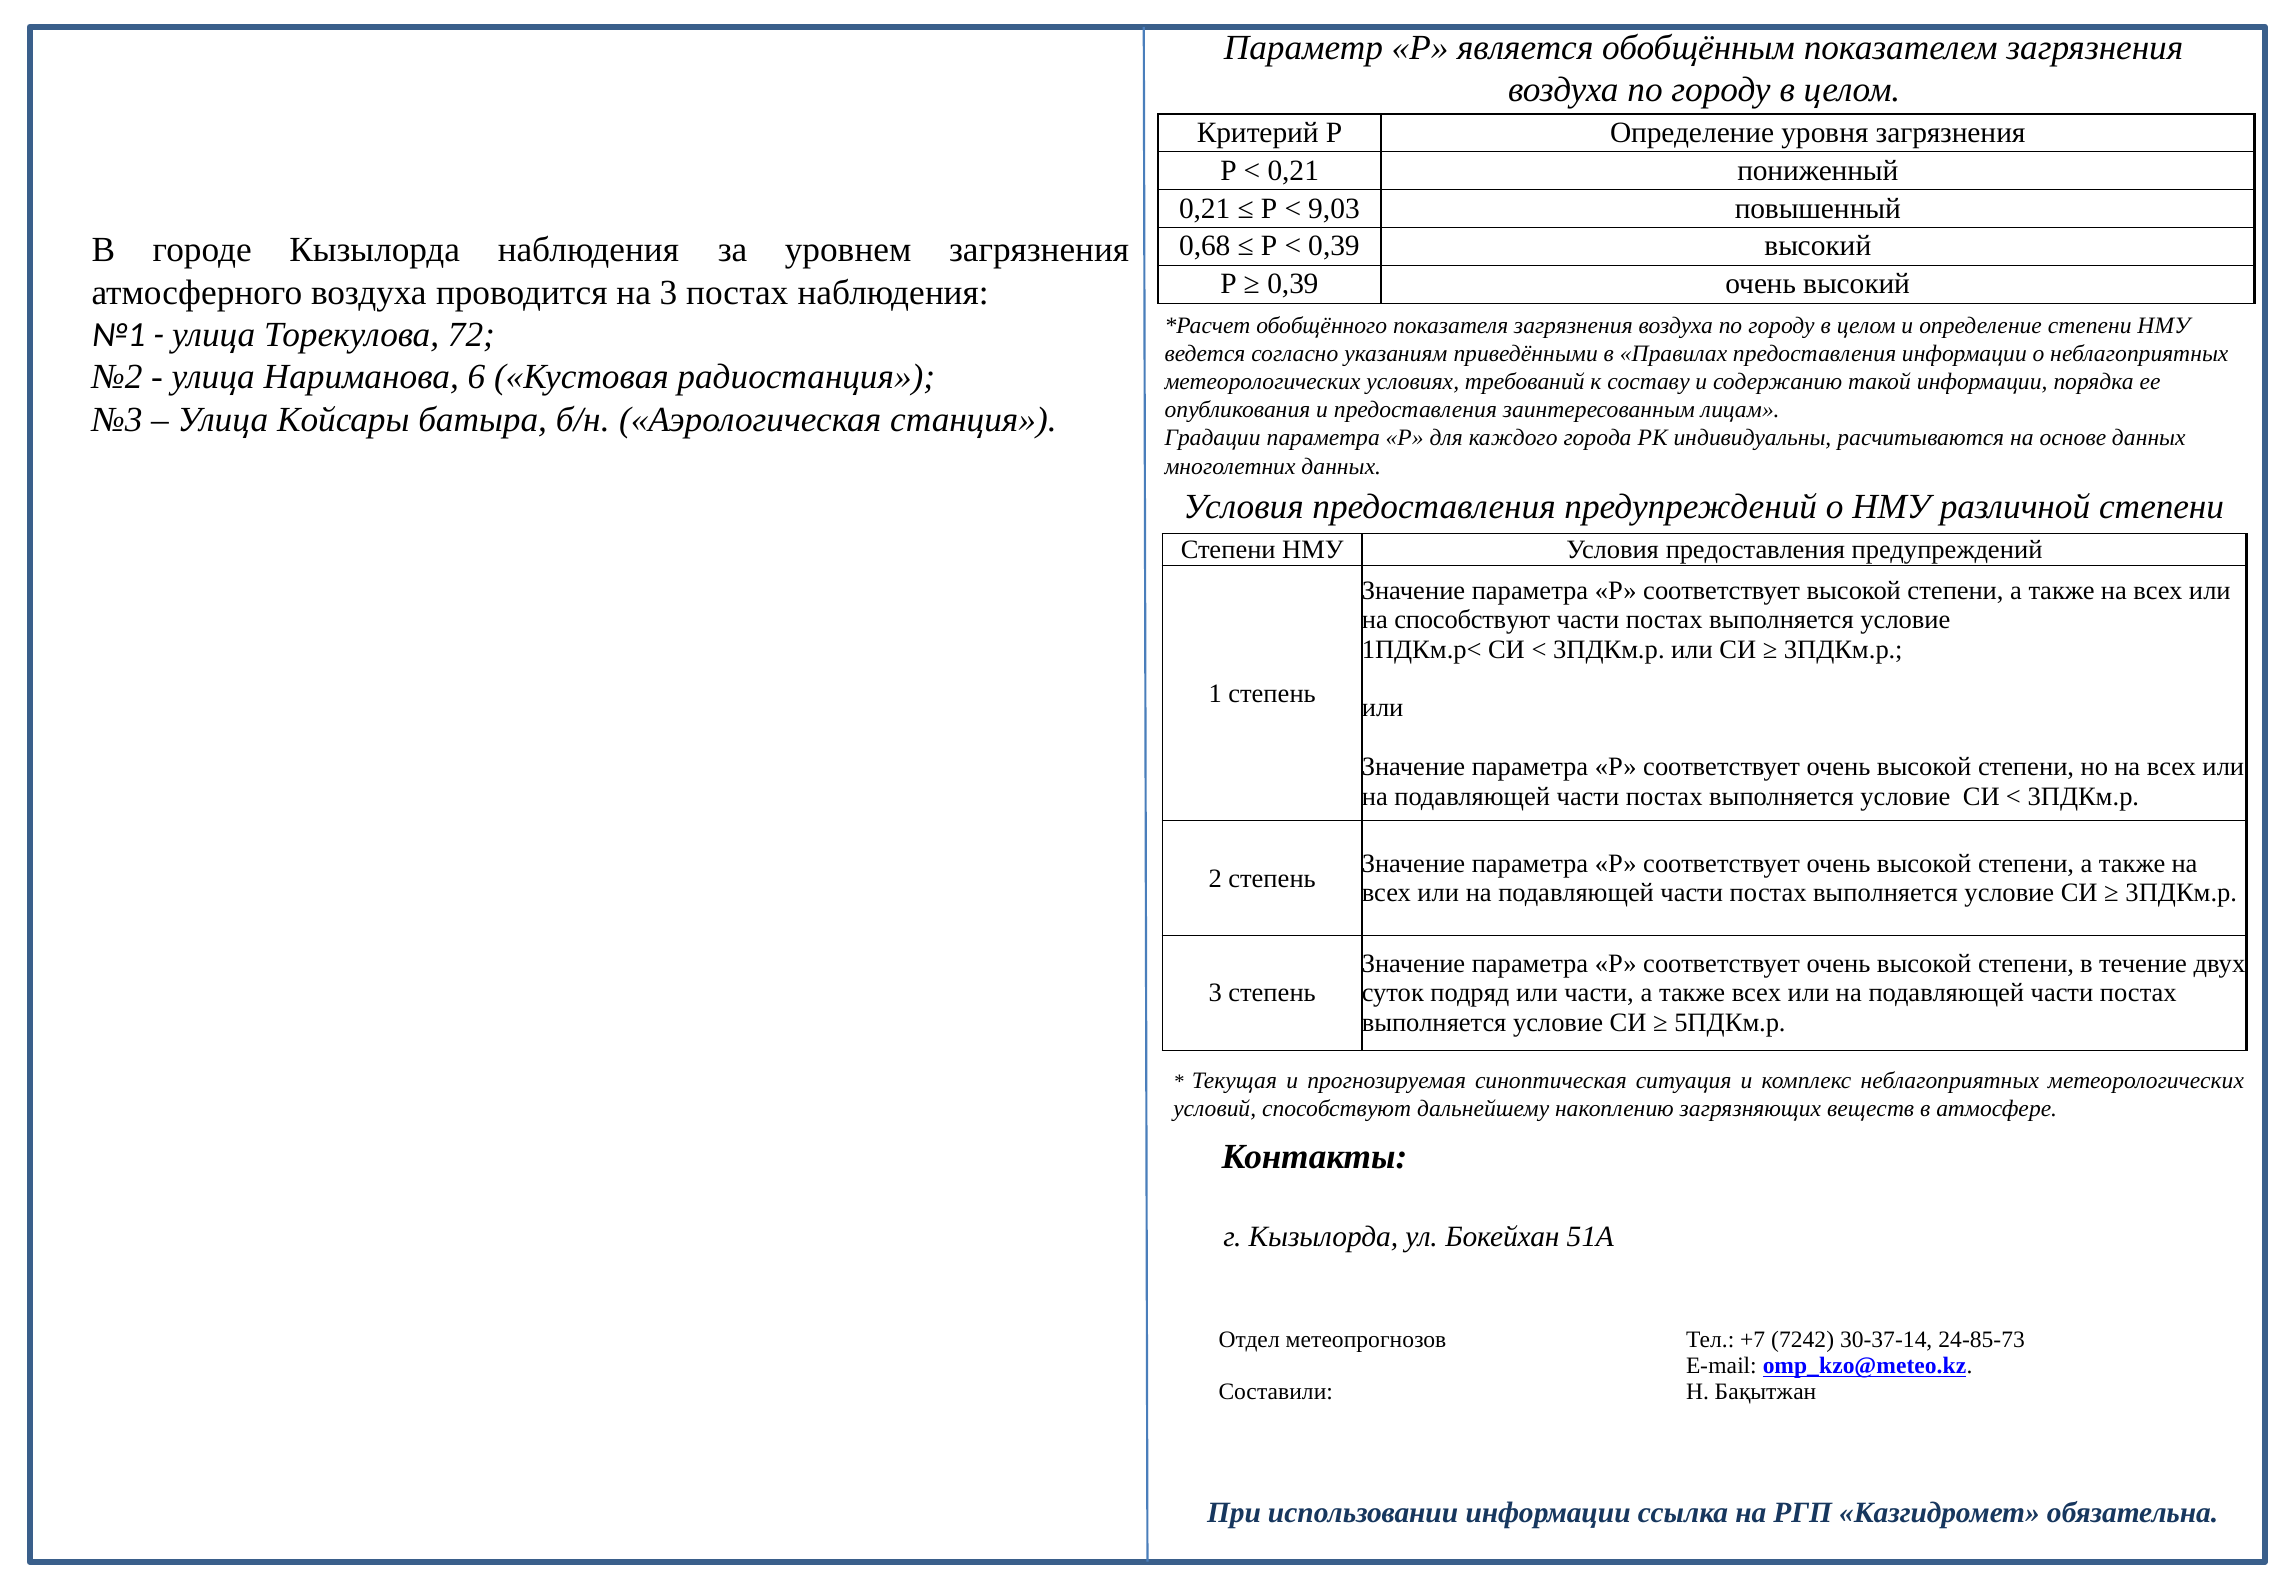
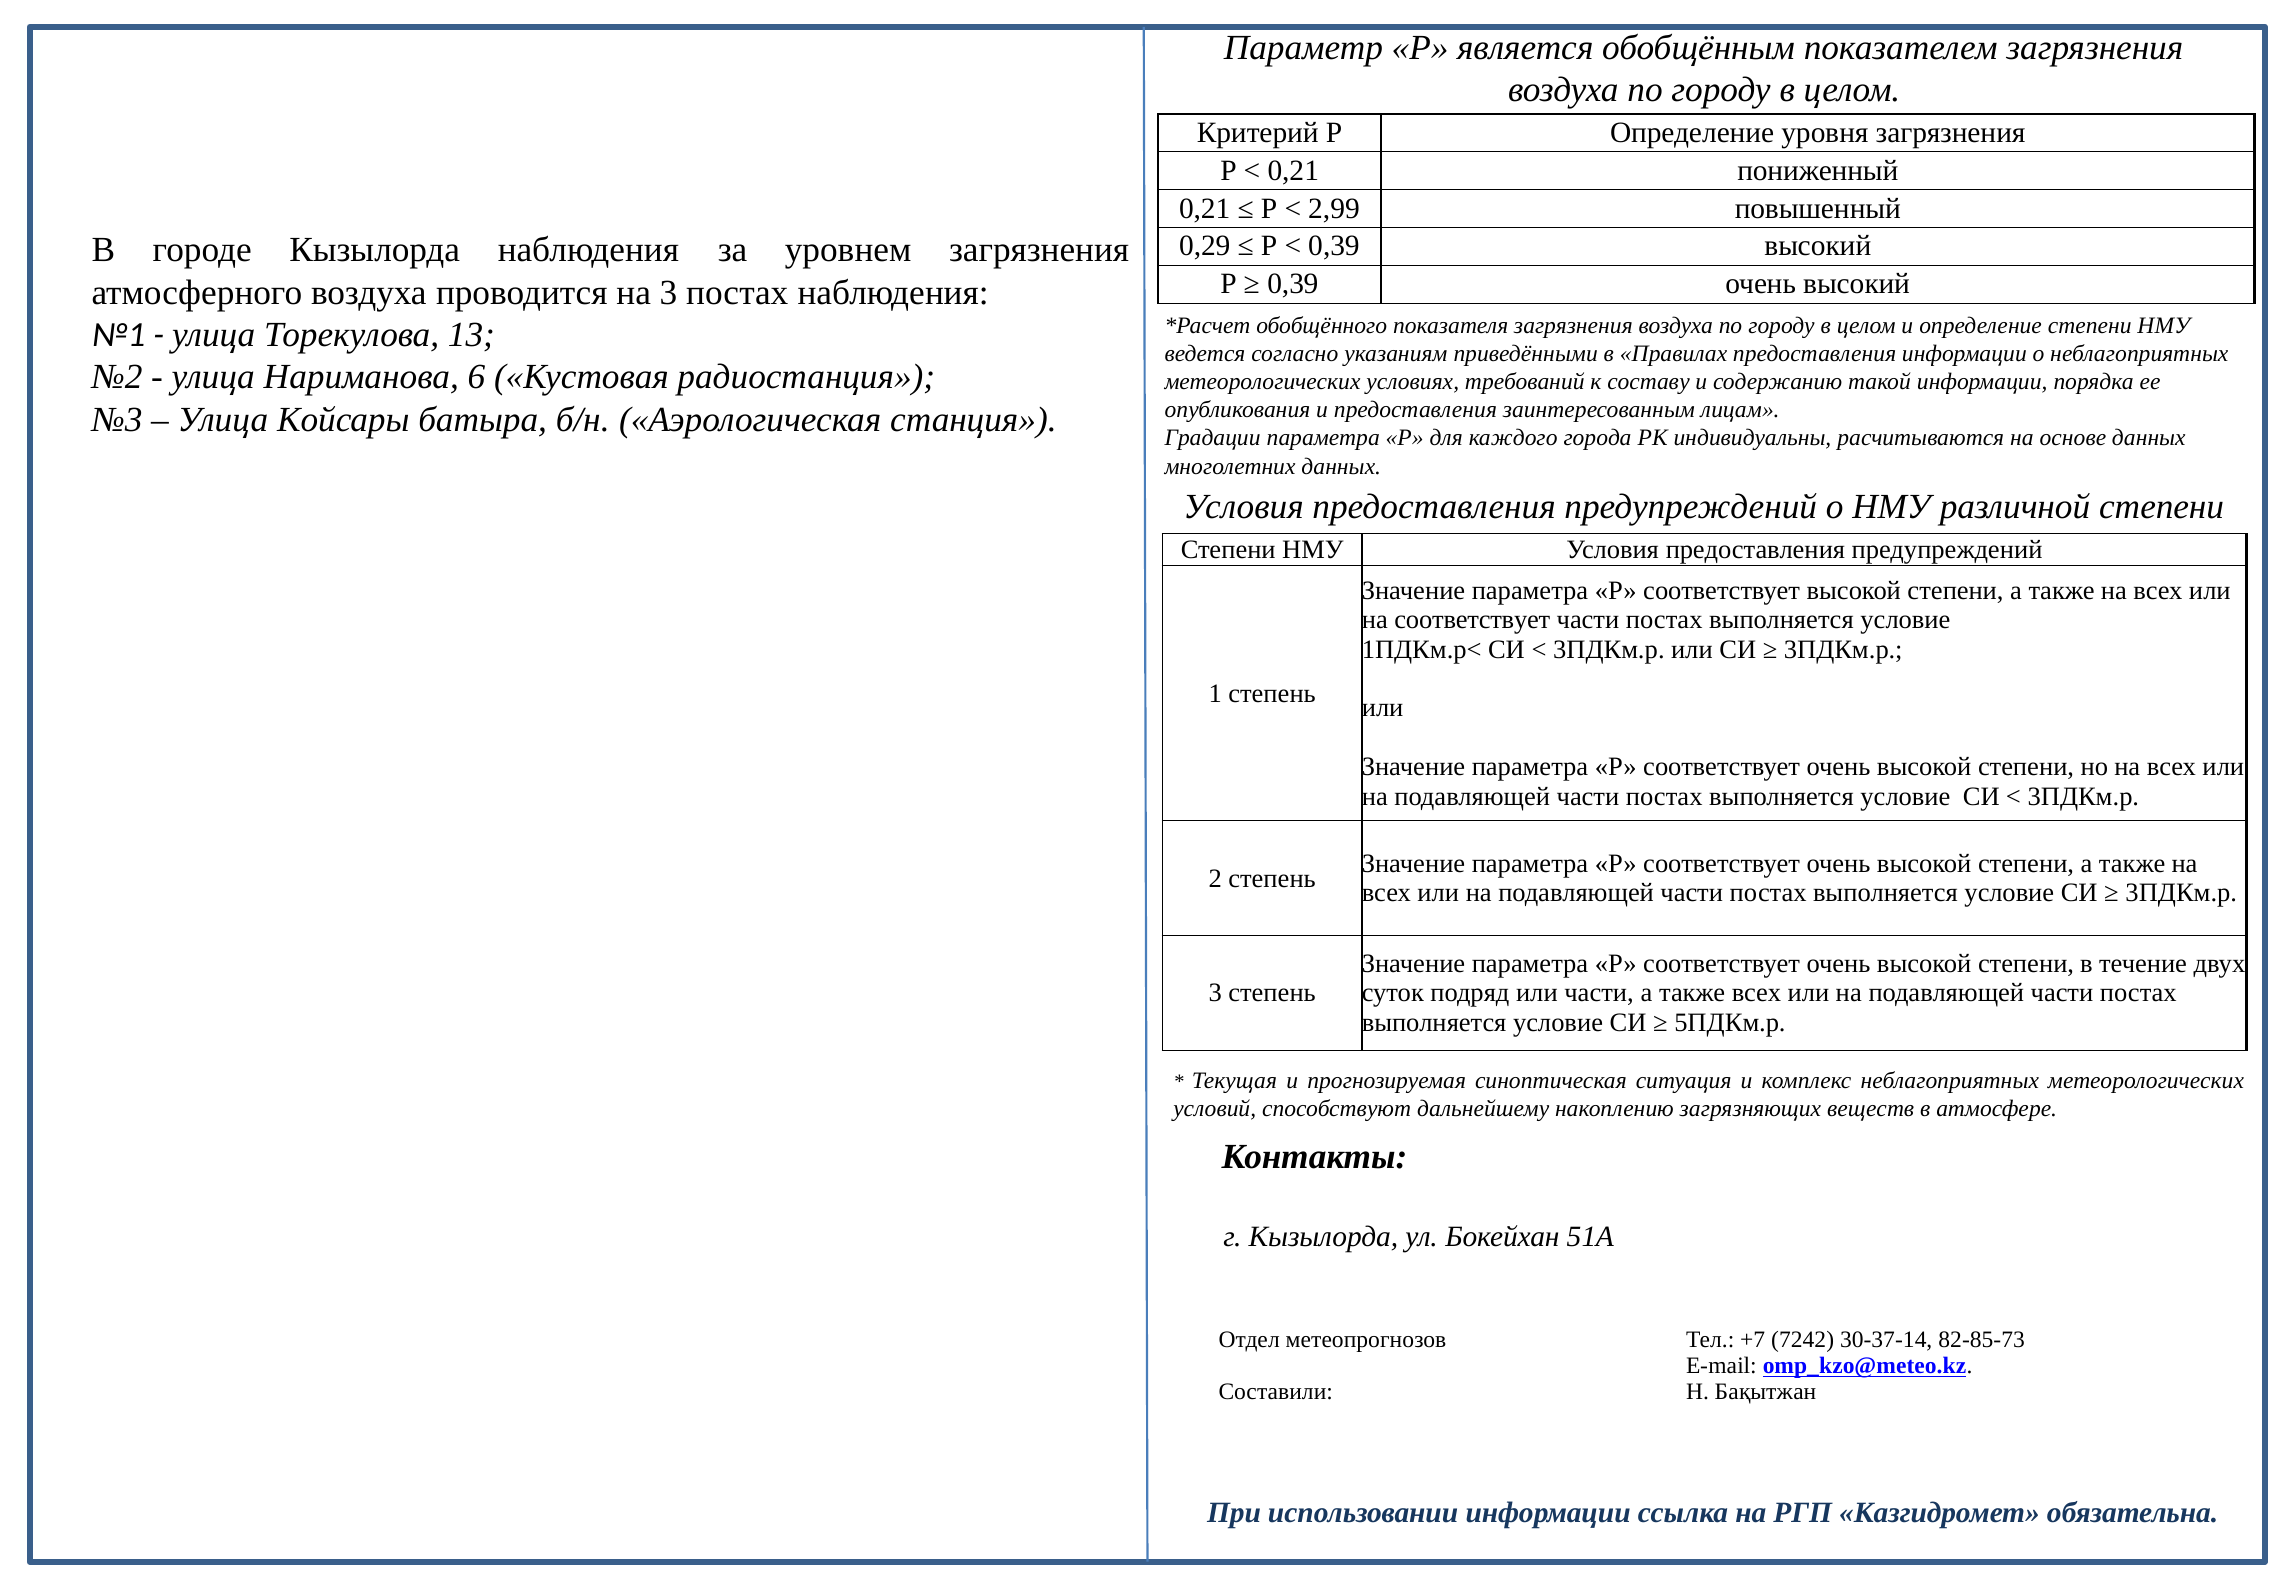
9,03: 9,03 -> 2,99
0,68: 0,68 -> 0,29
72: 72 -> 13
на способствуют: способствуют -> соответствует
24-85-73: 24-85-73 -> 82-85-73
